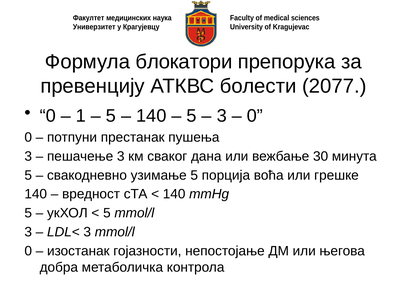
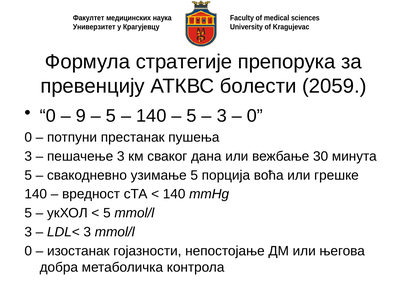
блокатори: блокатори -> стратегије
2077: 2077 -> 2059
1: 1 -> 9
